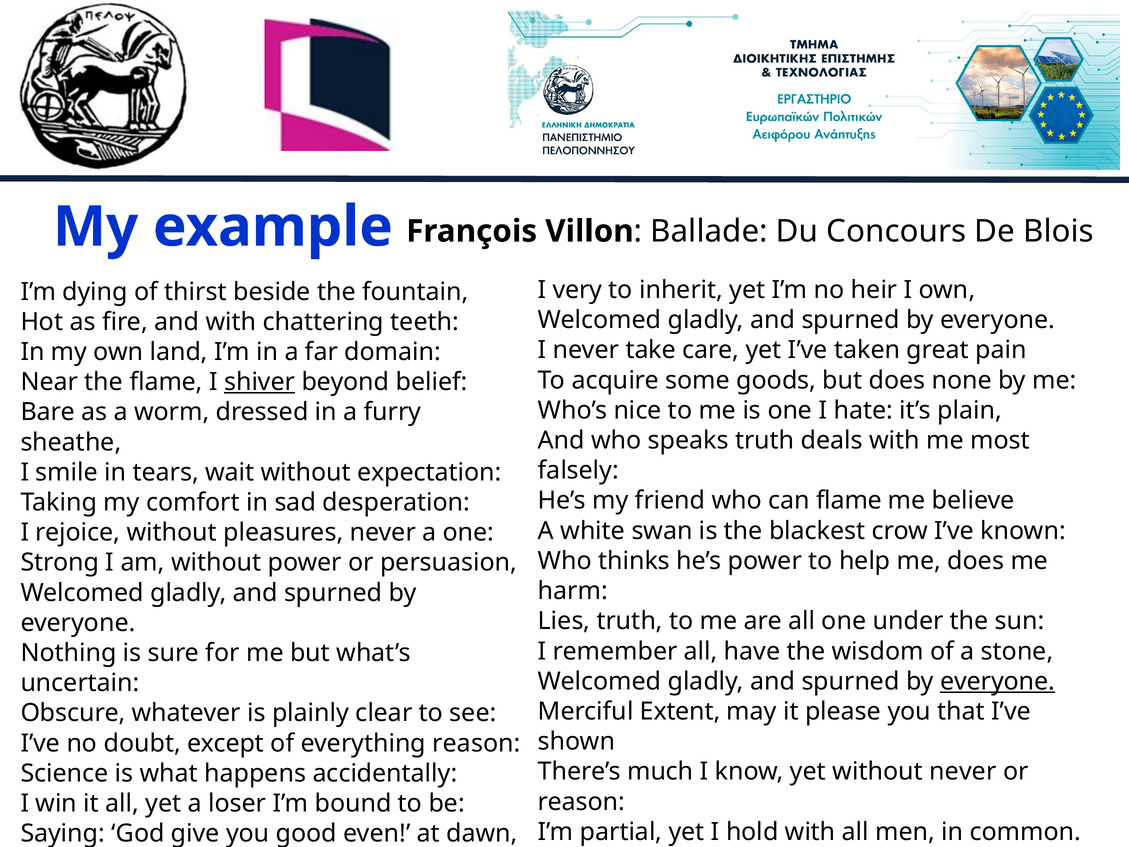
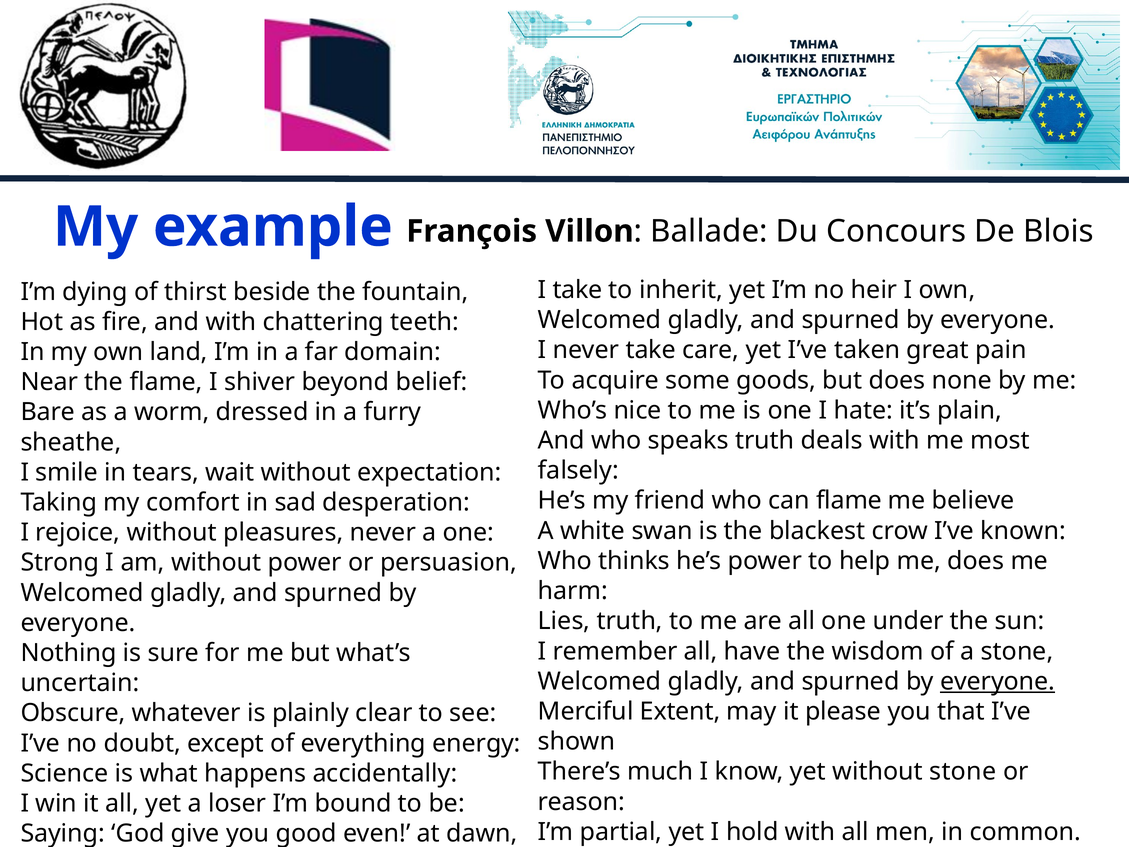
I very: very -> take
shiver underline: present -> none
everything reason: reason -> energy
without never: never -> stone
